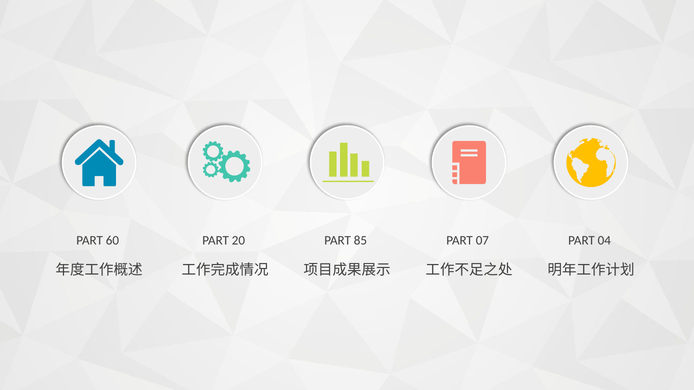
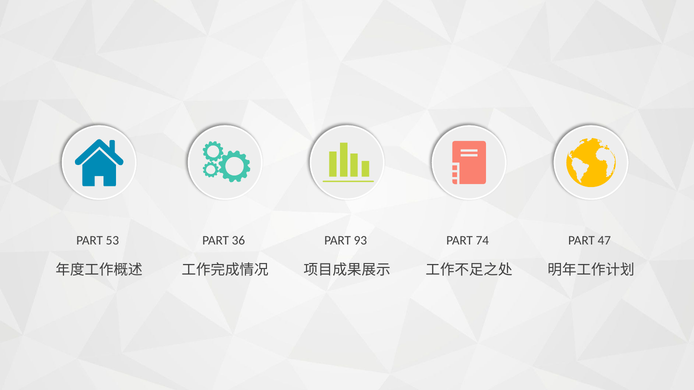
60: 60 -> 53
20: 20 -> 36
85: 85 -> 93
07: 07 -> 74
04: 04 -> 47
